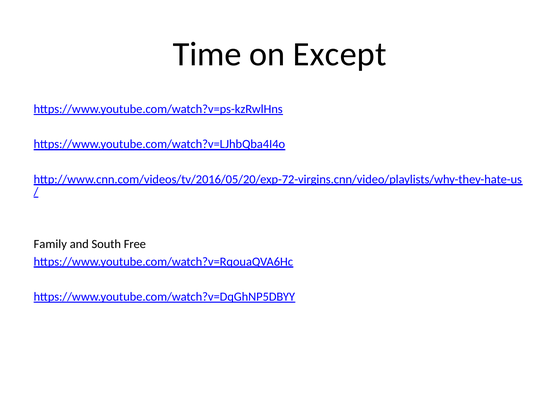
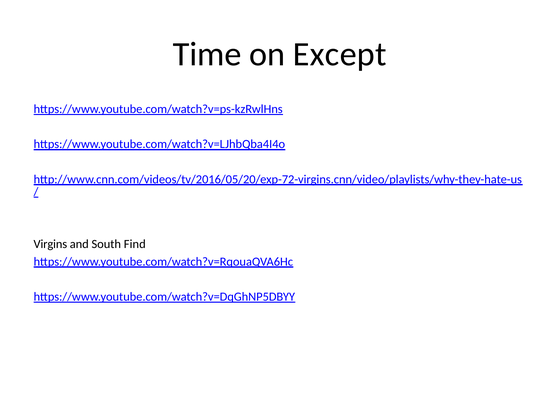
Family: Family -> Virgins
Free: Free -> Find
